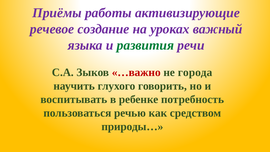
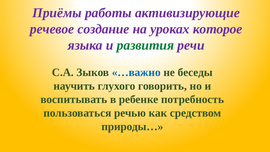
важный: важный -> которое
…важно colour: red -> blue
города: города -> беседы
